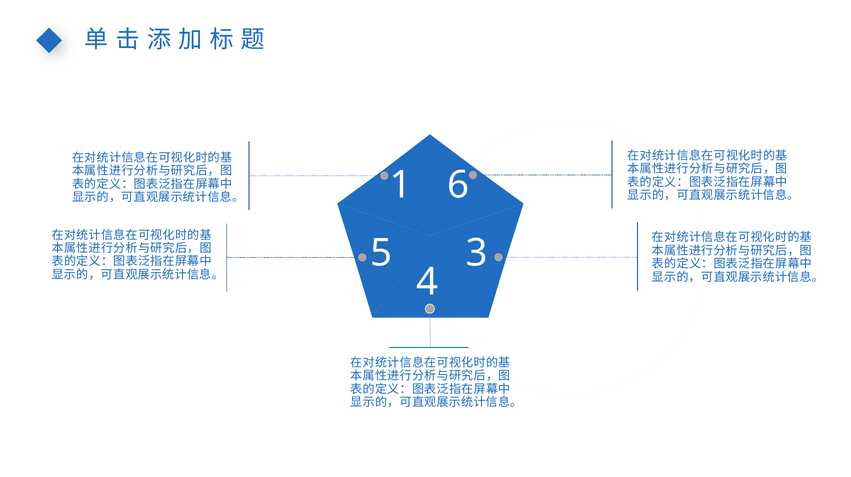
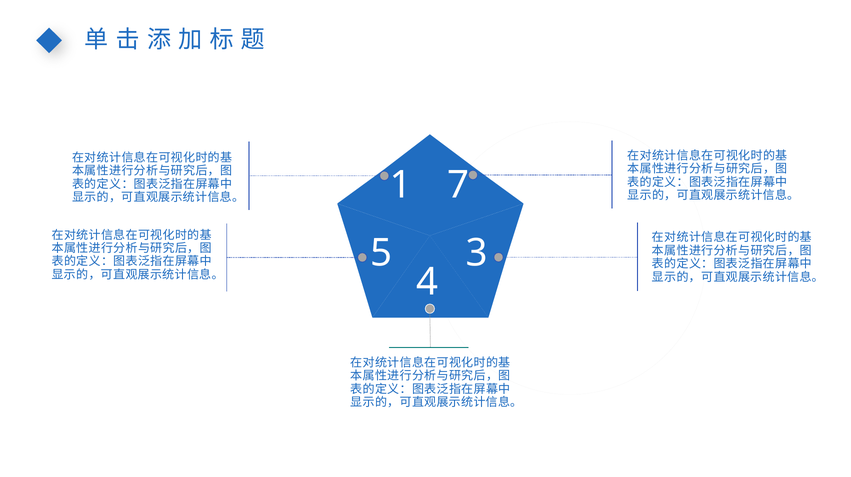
6: 6 -> 7
